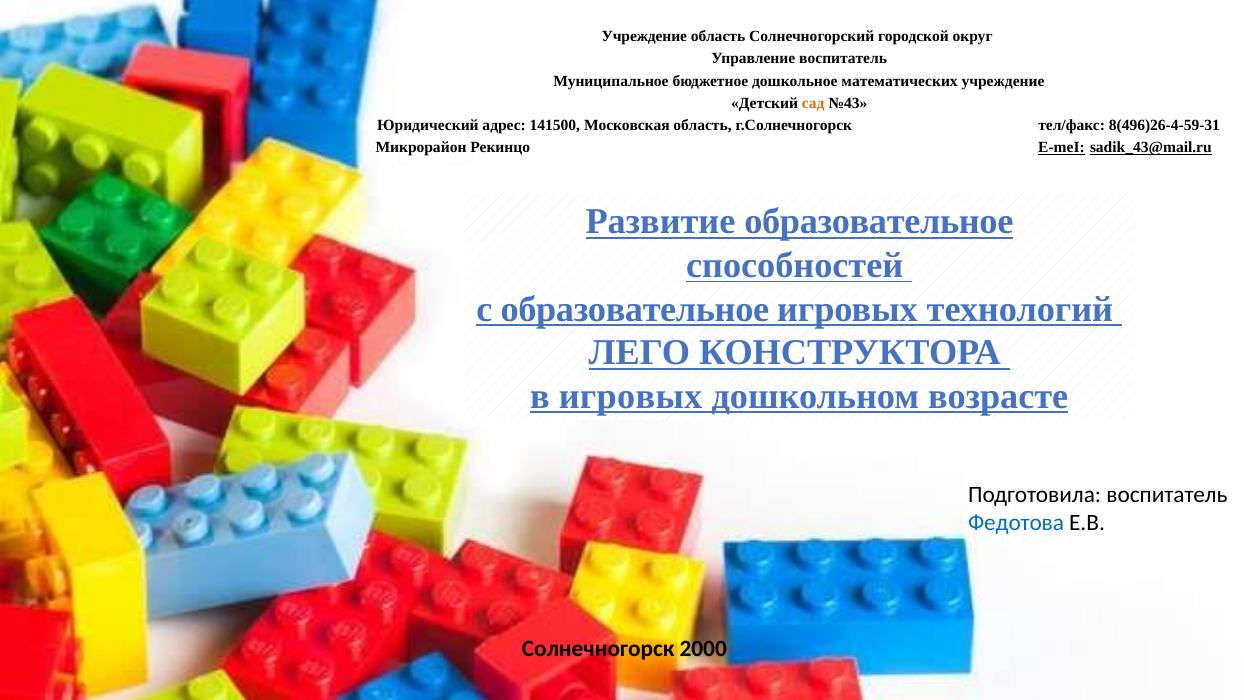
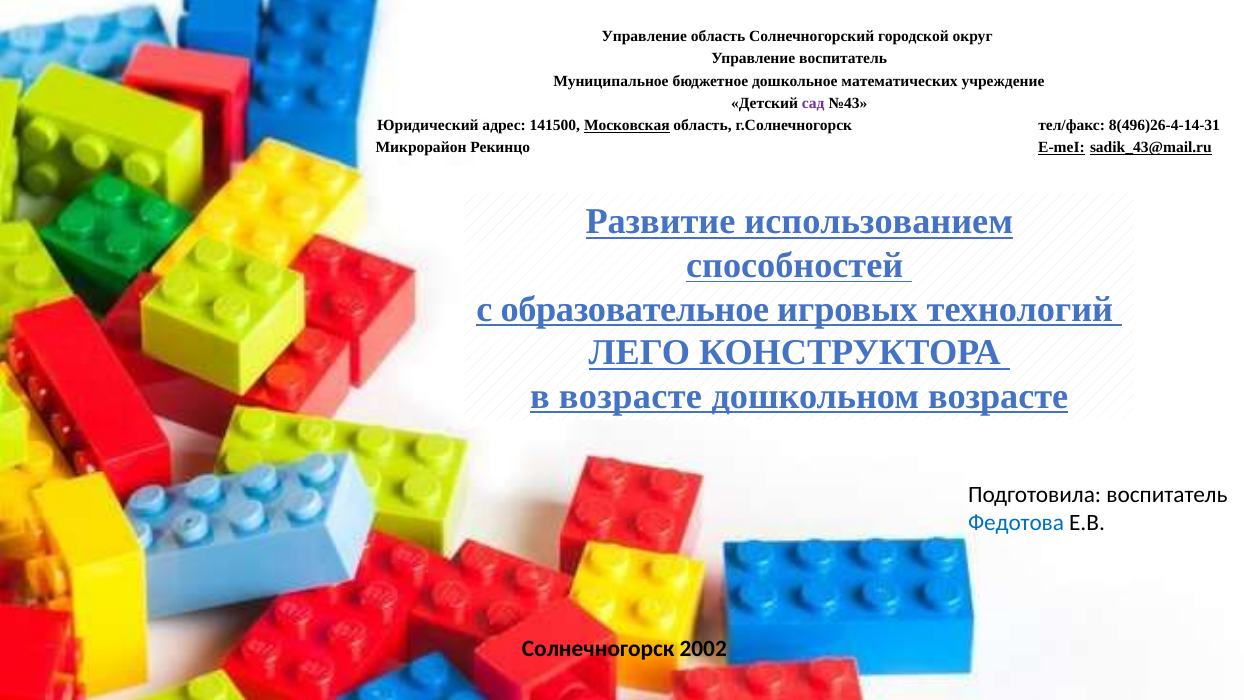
Учреждение at (644, 37): Учреждение -> Управление
сад colour: orange -> purple
Московская underline: none -> present
8(496)26-4-59-31: 8(496)26-4-59-31 -> 8(496)26-4-14-31
Развитие образовательное: образовательное -> использованием
в игровых: игровых -> возрасте
2000: 2000 -> 2002
